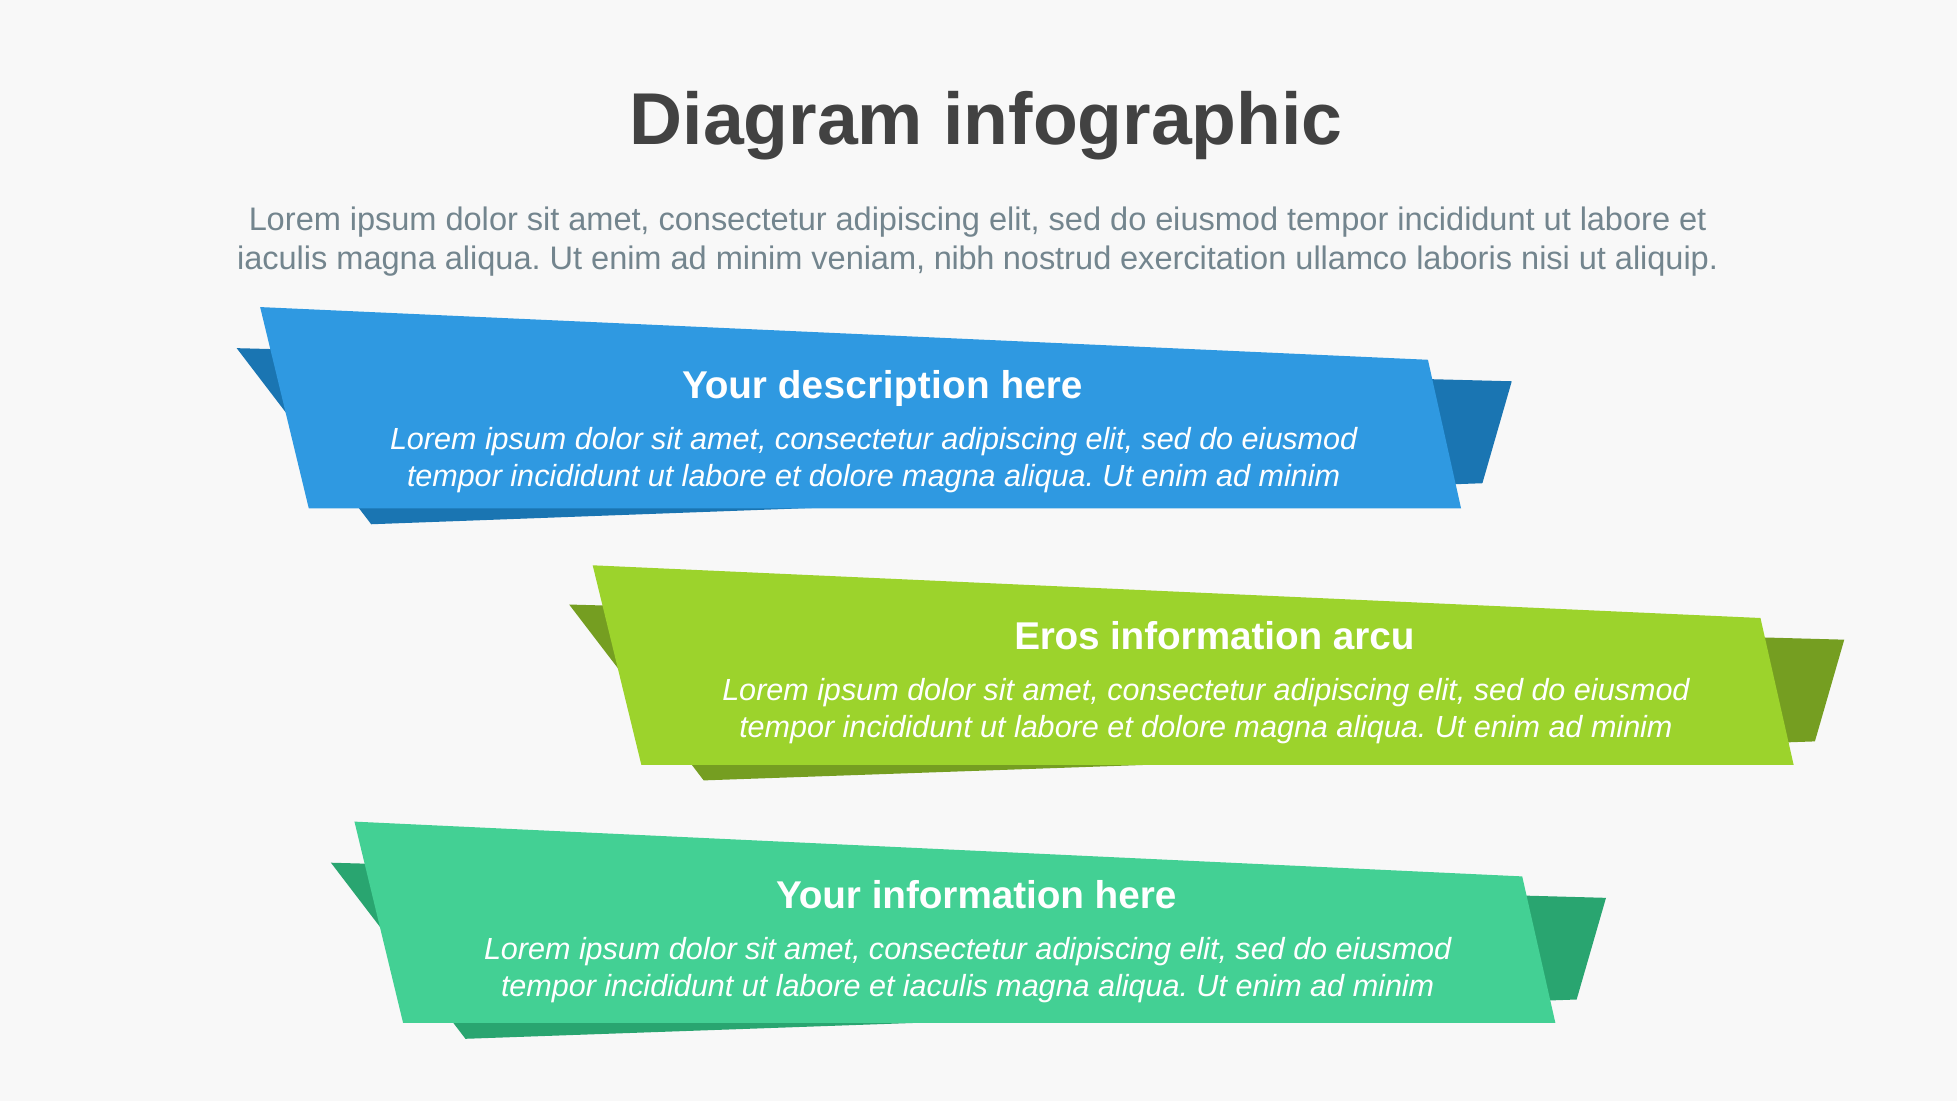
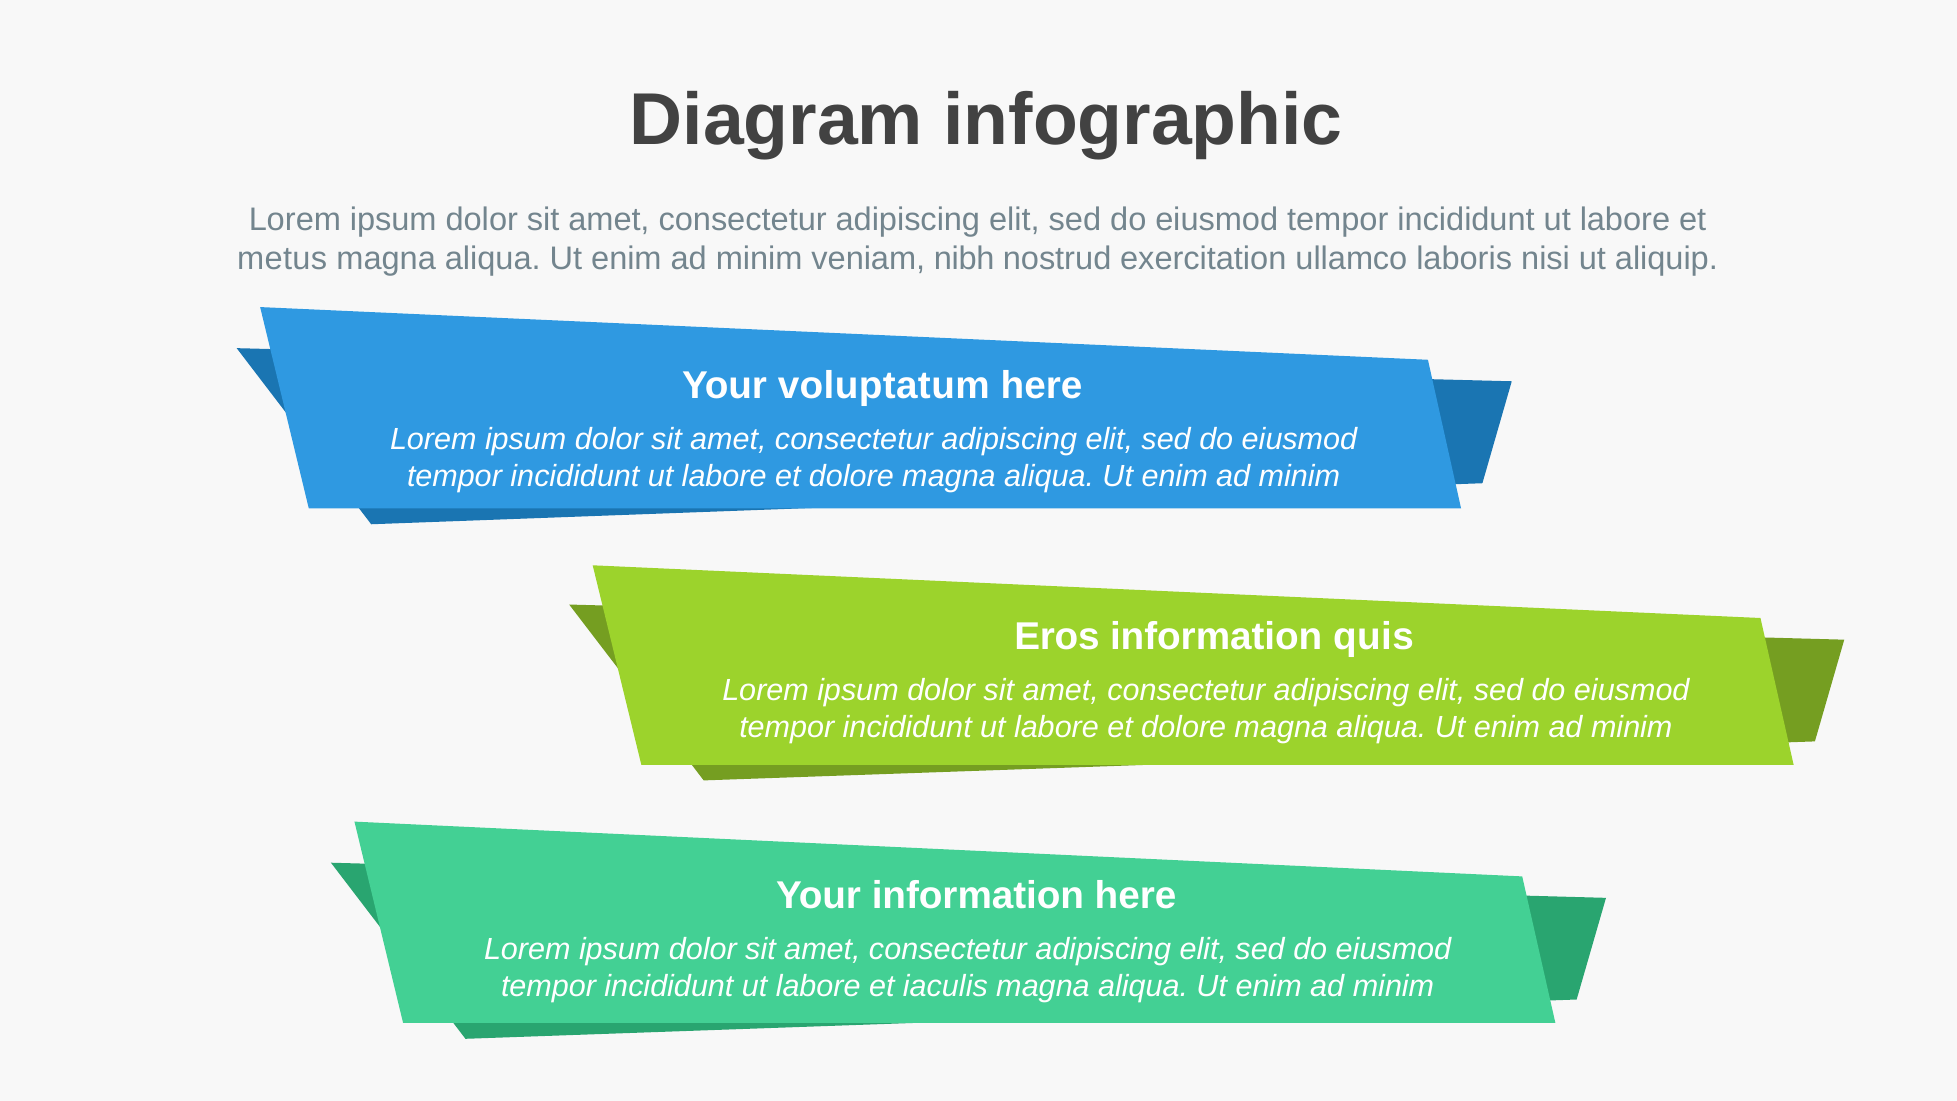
iaculis at (282, 258): iaculis -> metus
description: description -> voluptatum
arcu: arcu -> quis
